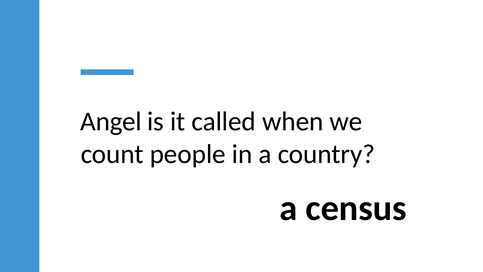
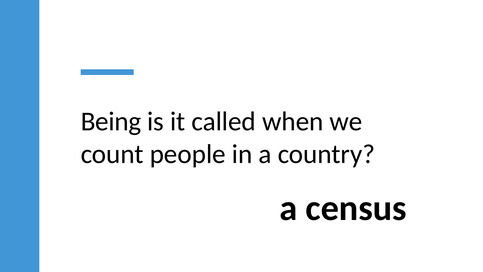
Angel: Angel -> Being
